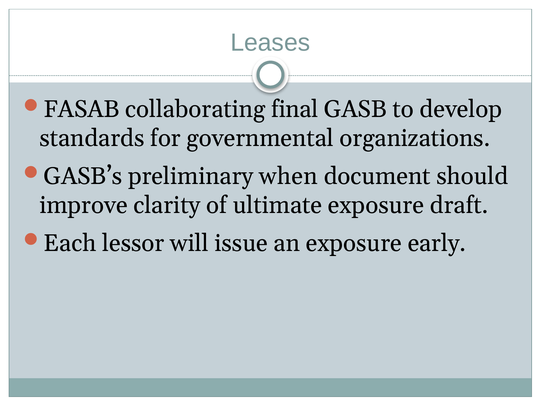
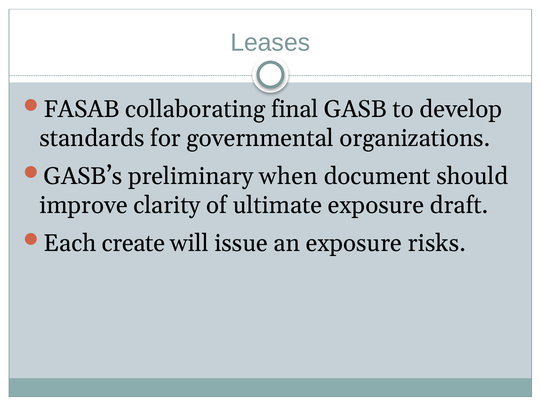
lessor: lessor -> create
early: early -> risks
